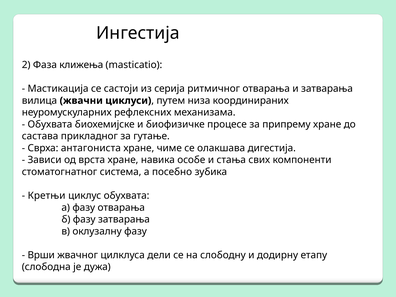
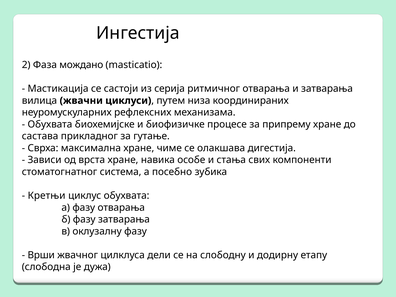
клижења: клижења -> мождано
антагониста: антагониста -> максимална
